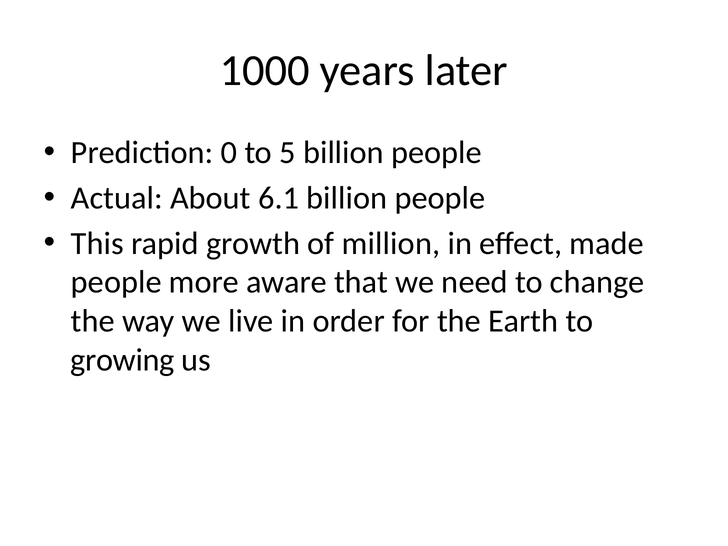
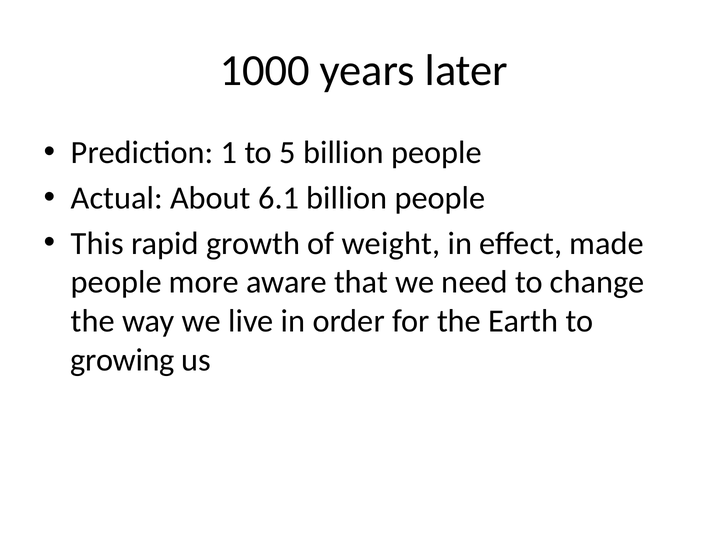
0: 0 -> 1
million: million -> weight
